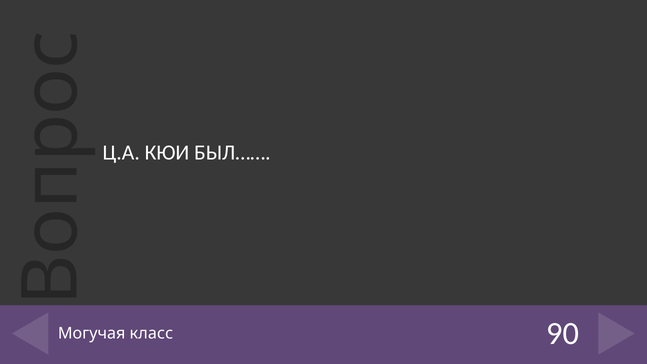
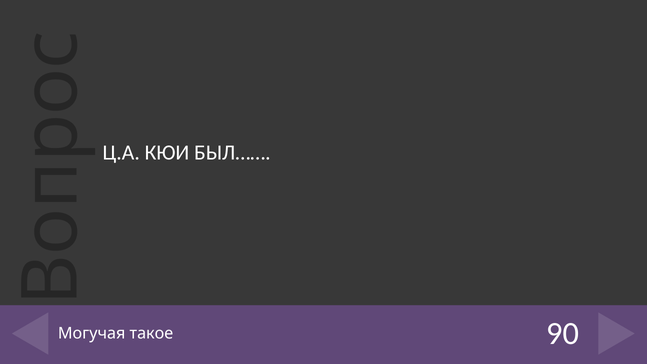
класс: класс -> такое
